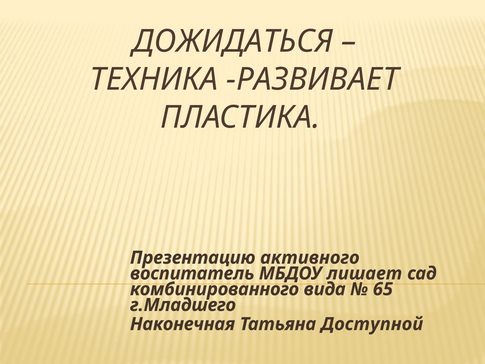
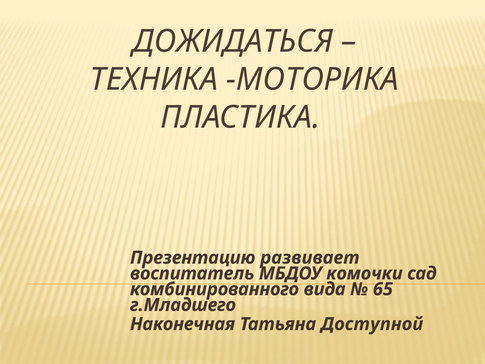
РАЗВИВАЕТ: РАЗВИВАЕТ -> МОТОРИКА
активного: активного -> развивает
лишает: лишает -> комочки
